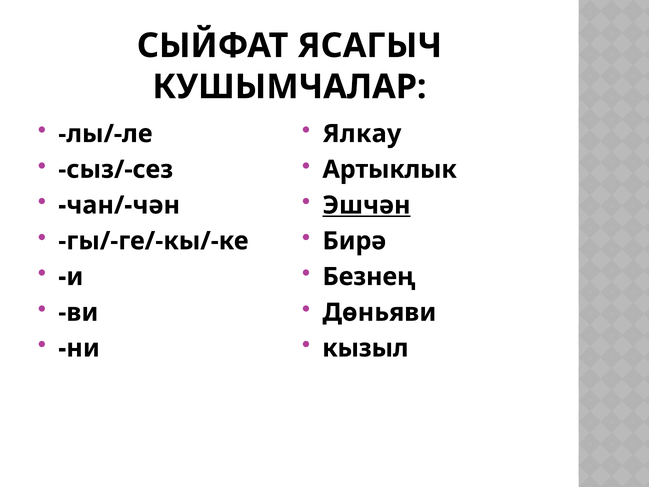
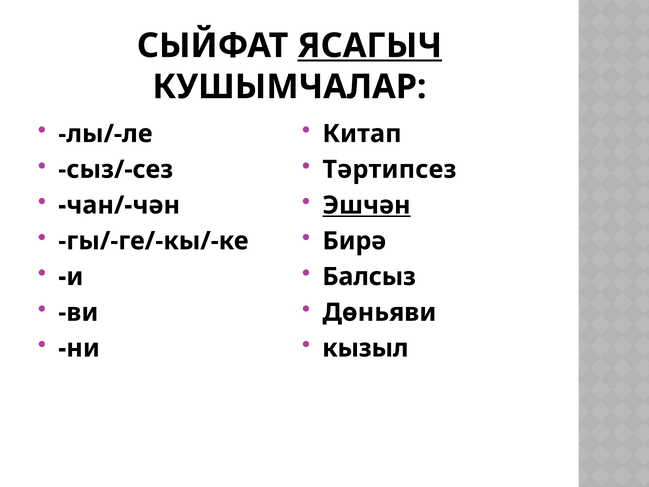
ЯСАГЫЧ underline: none -> present
Ялкау: Ялкау -> Китап
Артыклык: Артыклык -> Тәртипсез
Безнең: Безнең -> Балсыз
